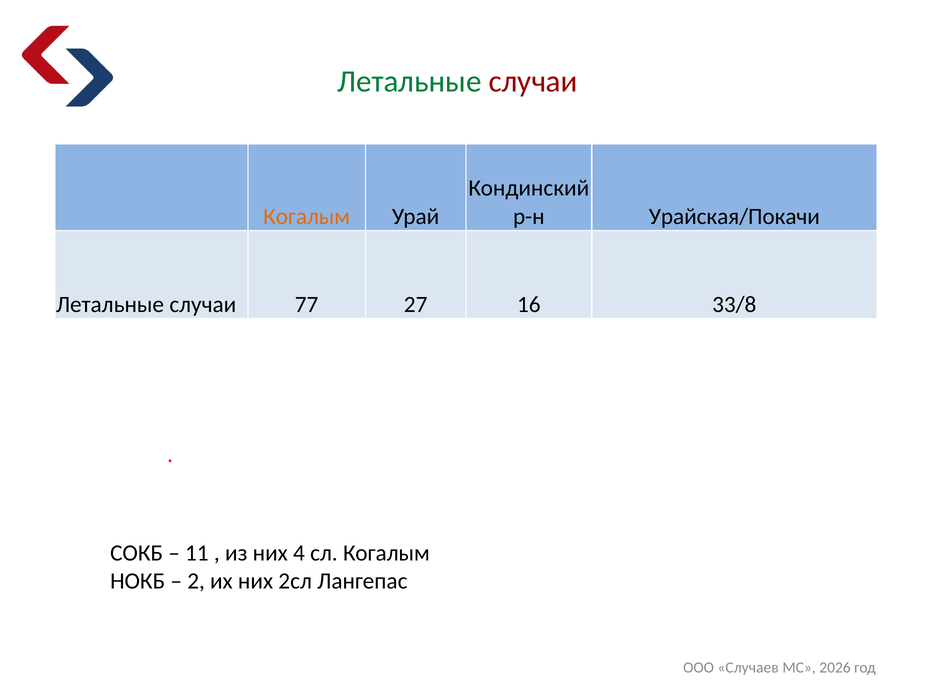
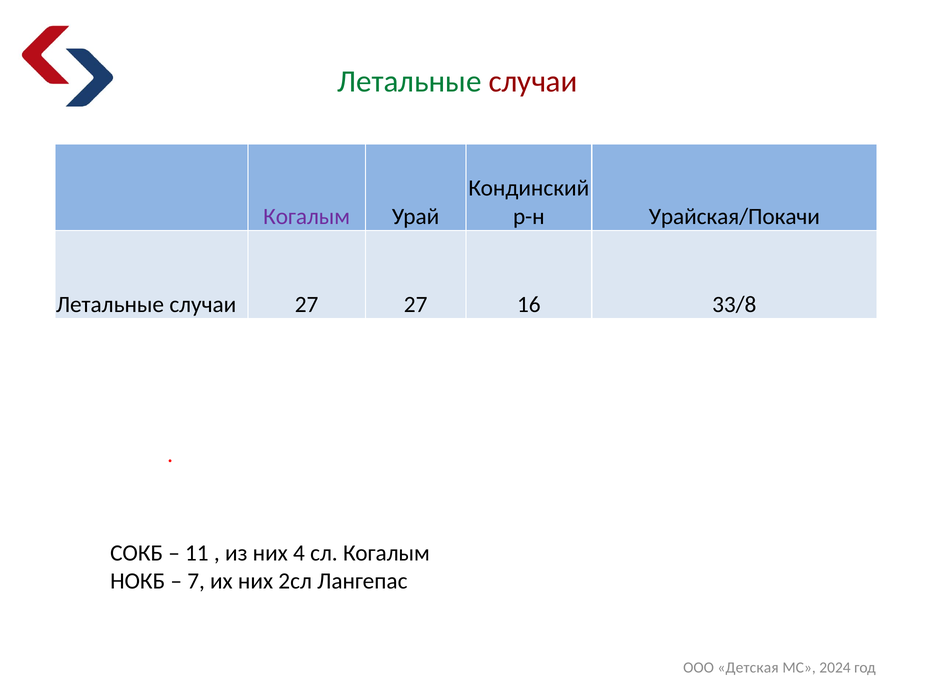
Когалым at (307, 216) colour: orange -> purple
случаи 77: 77 -> 27
2: 2 -> 7
Случаев: Случаев -> Детская
2026: 2026 -> 2024
